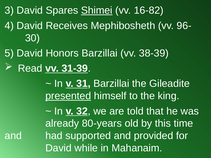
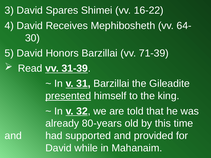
Shimei underline: present -> none
16-82: 16-82 -> 16-22
96-: 96- -> 64-
38-39: 38-39 -> 71-39
